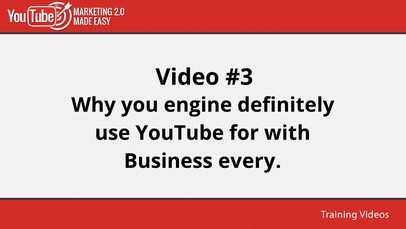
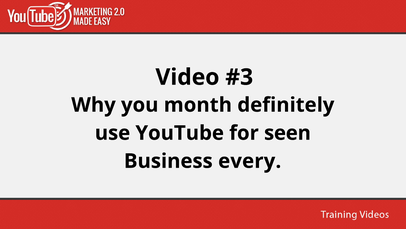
engine: engine -> month
with: with -> seen
